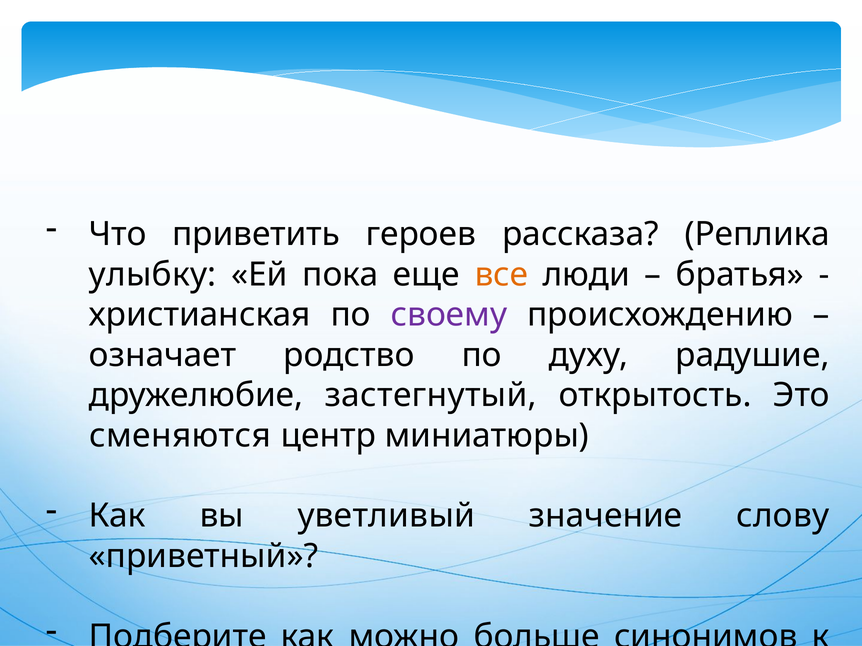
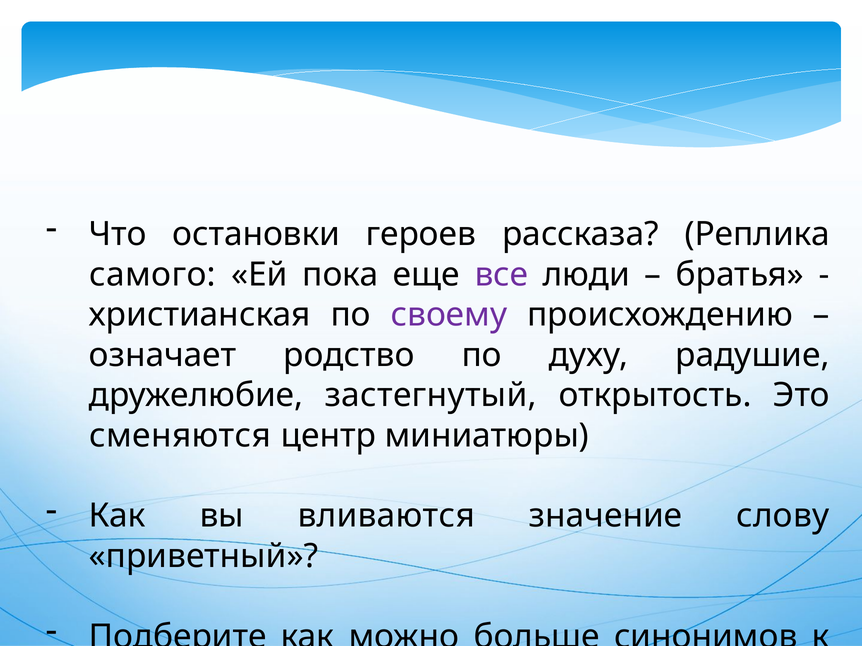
приветить: приветить -> остановки
улыбку: улыбку -> самого
все colour: orange -> purple
уветливый: уветливый -> вливаются
